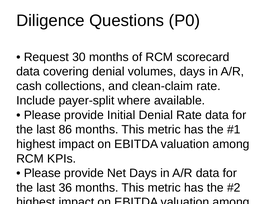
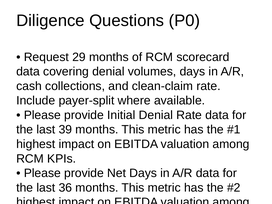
30: 30 -> 29
86: 86 -> 39
